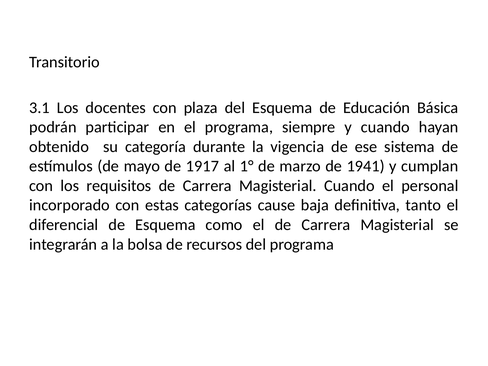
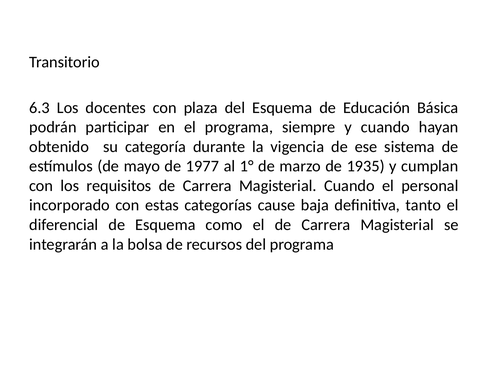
3.1: 3.1 -> 6.3
1917: 1917 -> 1977
1941: 1941 -> 1935
